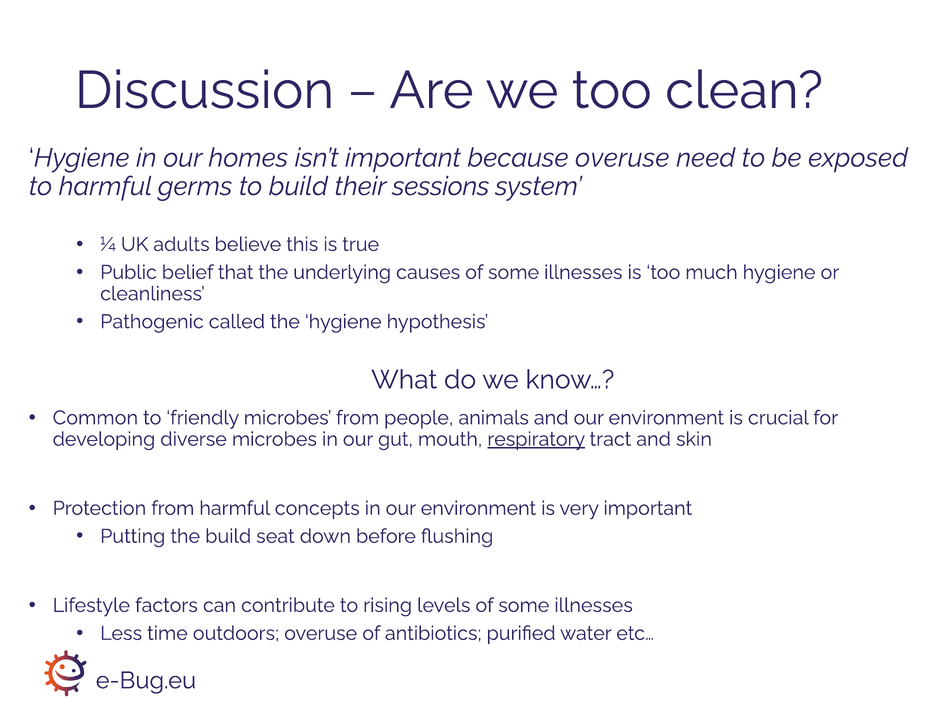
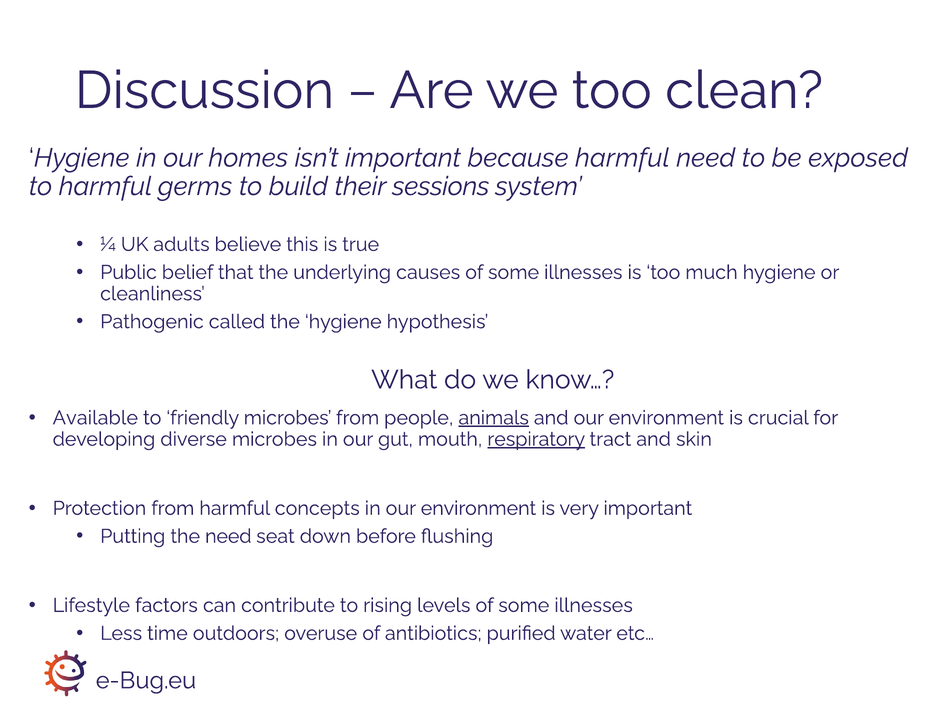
because overuse: overuse -> harmful
Common: Common -> Available
animals underline: none -> present
the build: build -> need
